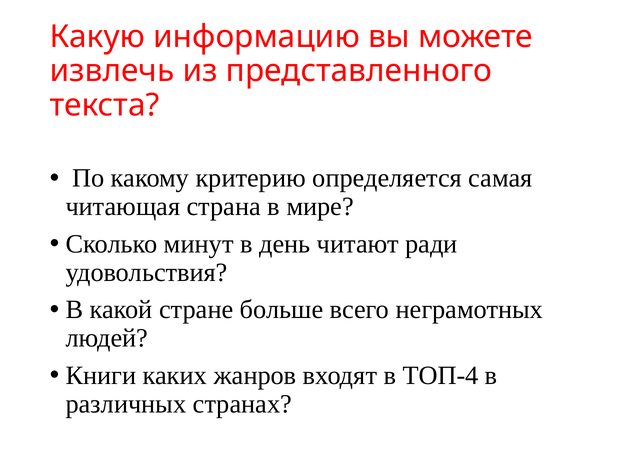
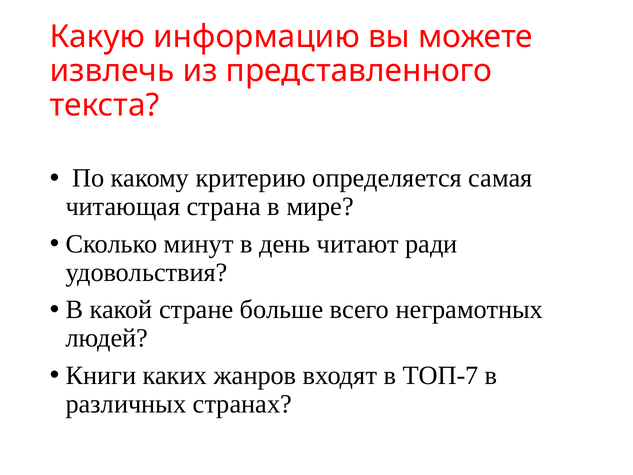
ТОП-4: ТОП-4 -> ТОП-7
